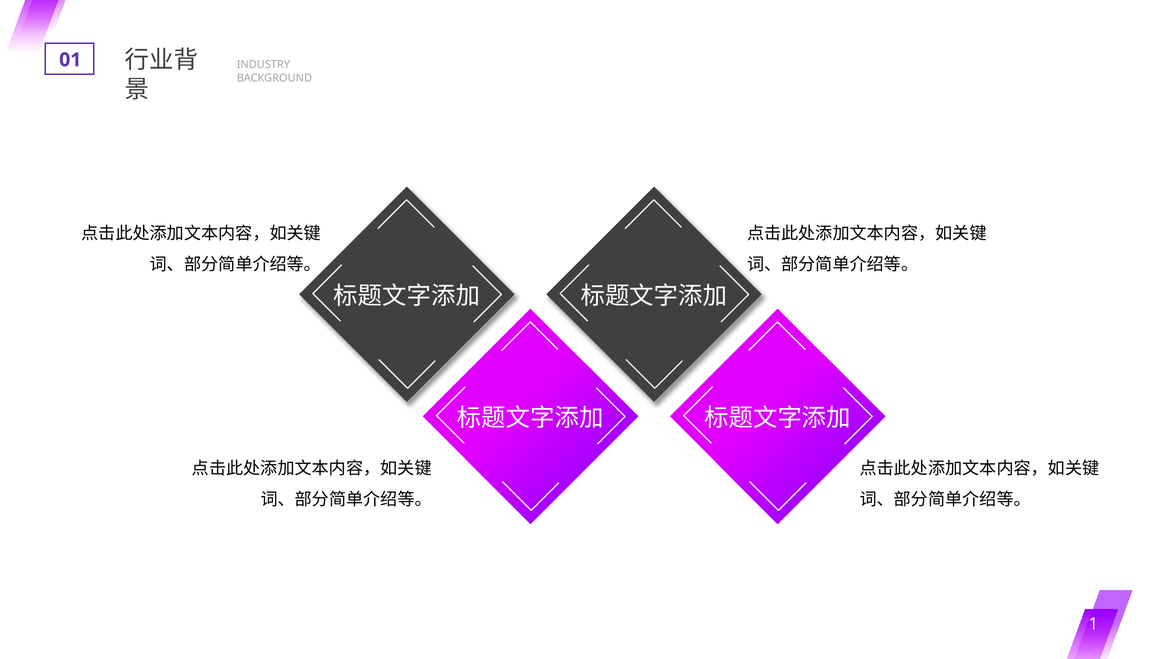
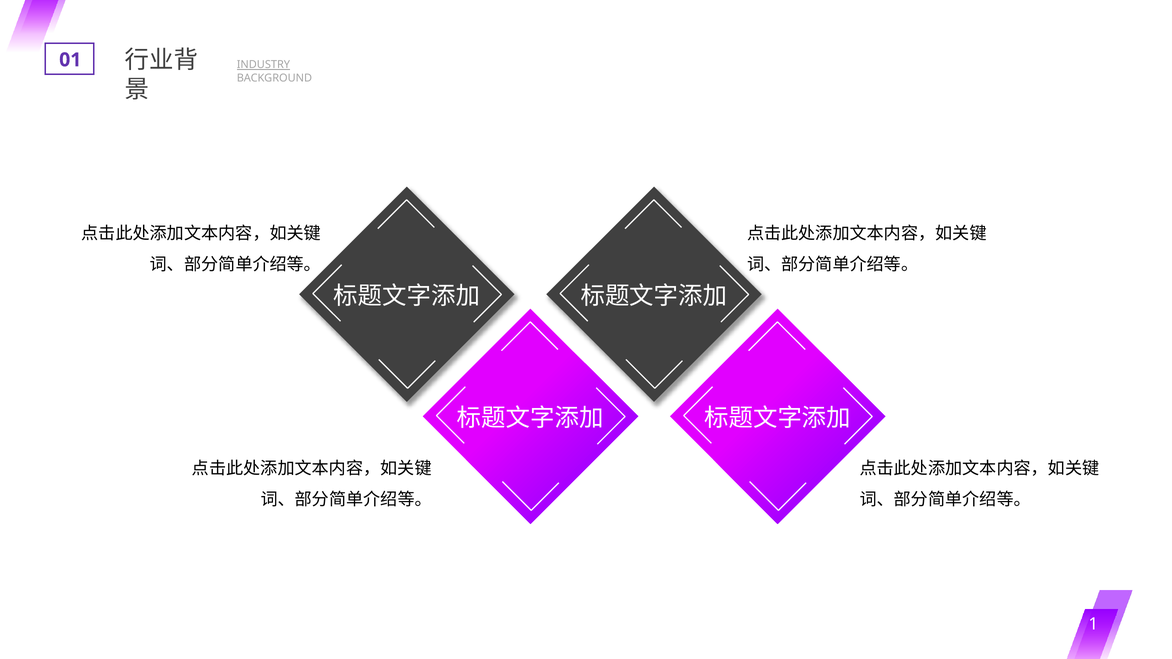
INDUSTRY underline: none -> present
